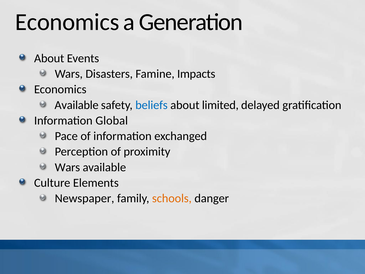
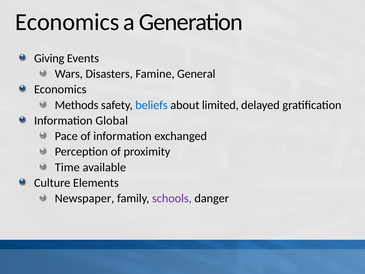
About at (49, 58): About -> Giving
Impacts: Impacts -> General
Available at (77, 105): Available -> Methods
Wars at (67, 167): Wars -> Time
schools colour: orange -> purple
